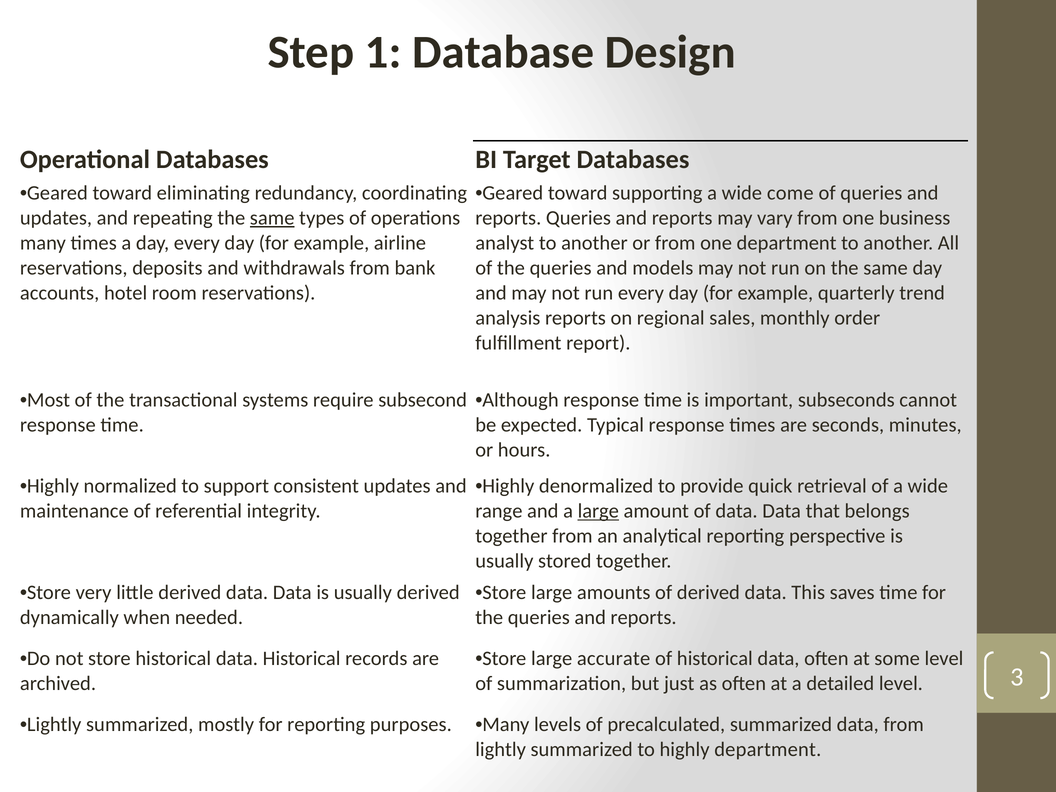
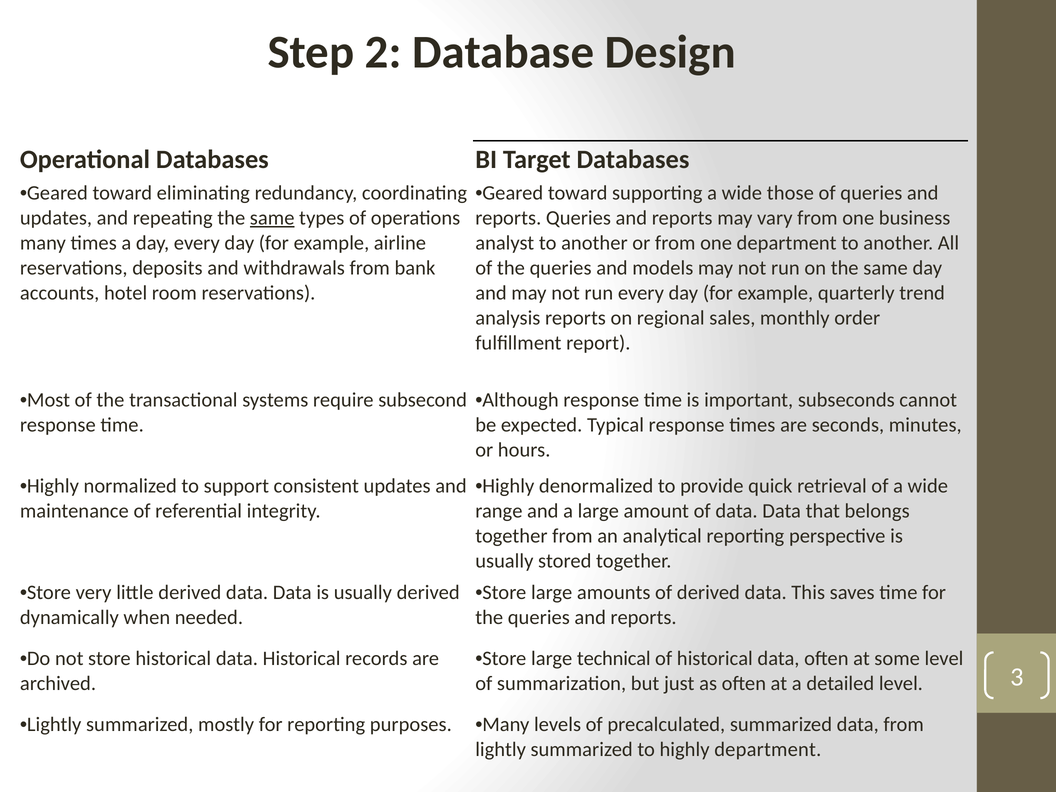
1: 1 -> 2
come: come -> those
large at (598, 511) underline: present -> none
accurate: accurate -> technical
